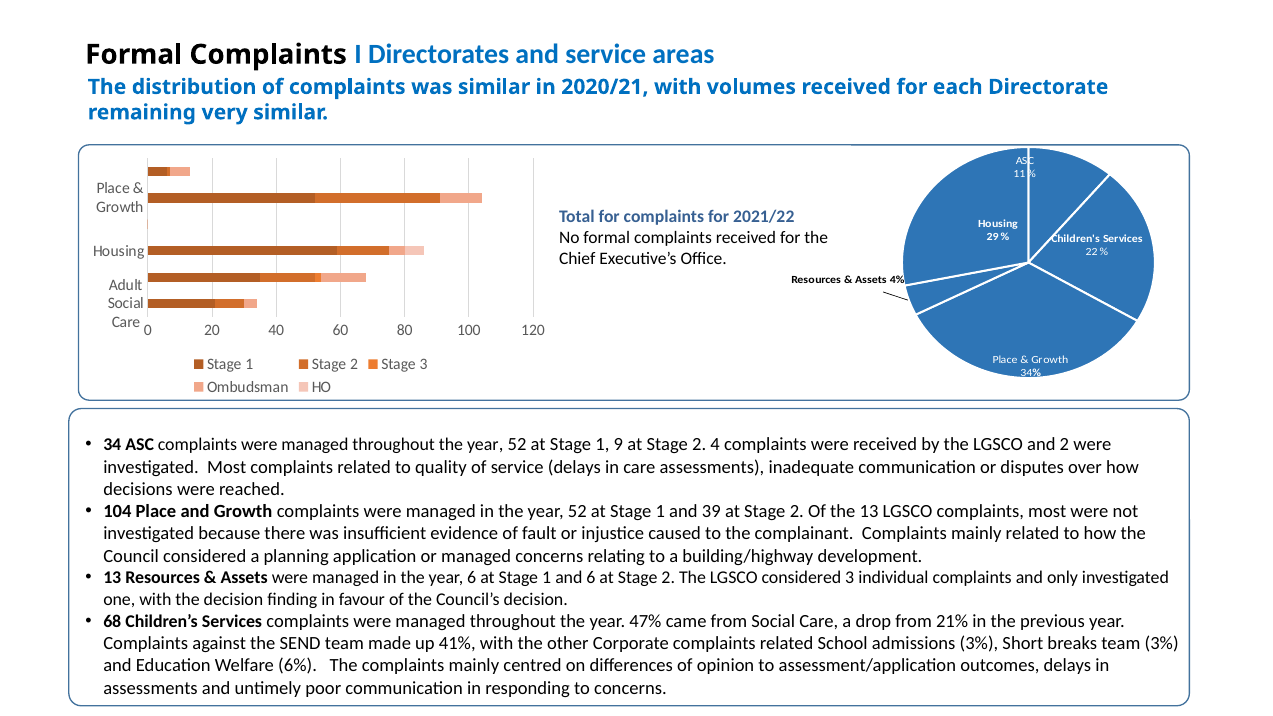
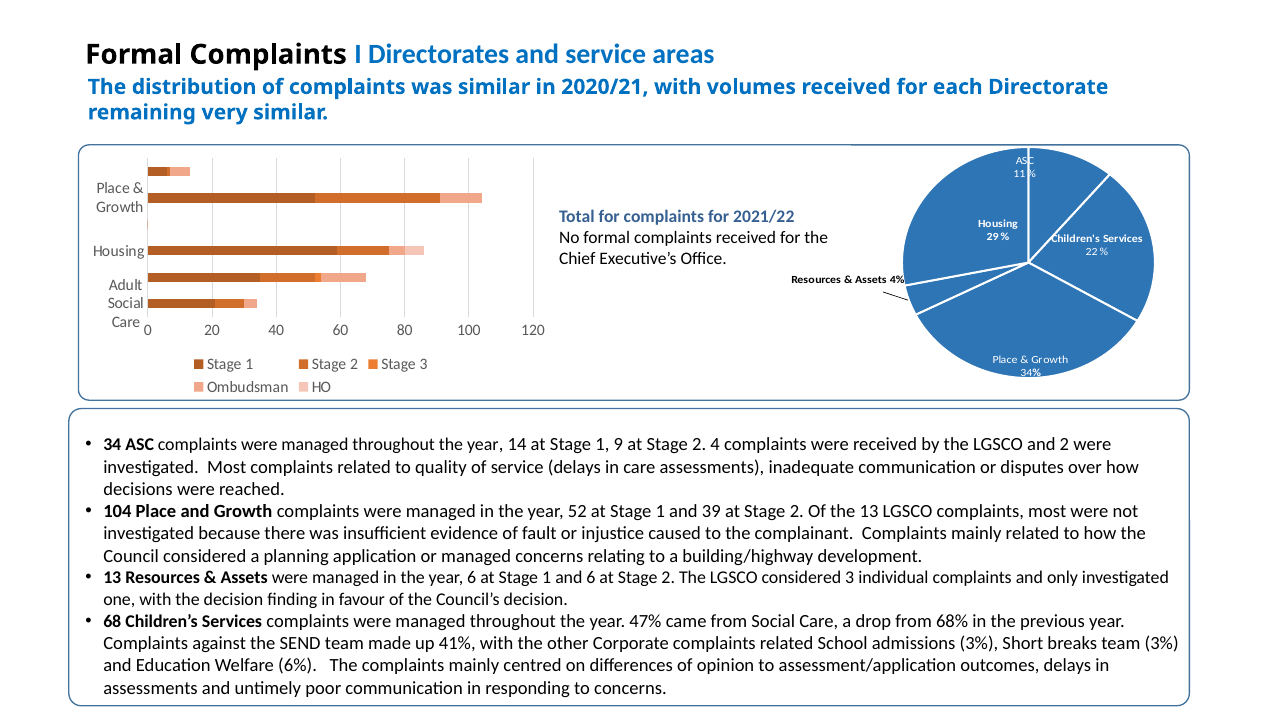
throughout the year 52: 52 -> 14
21%: 21% -> 68%
